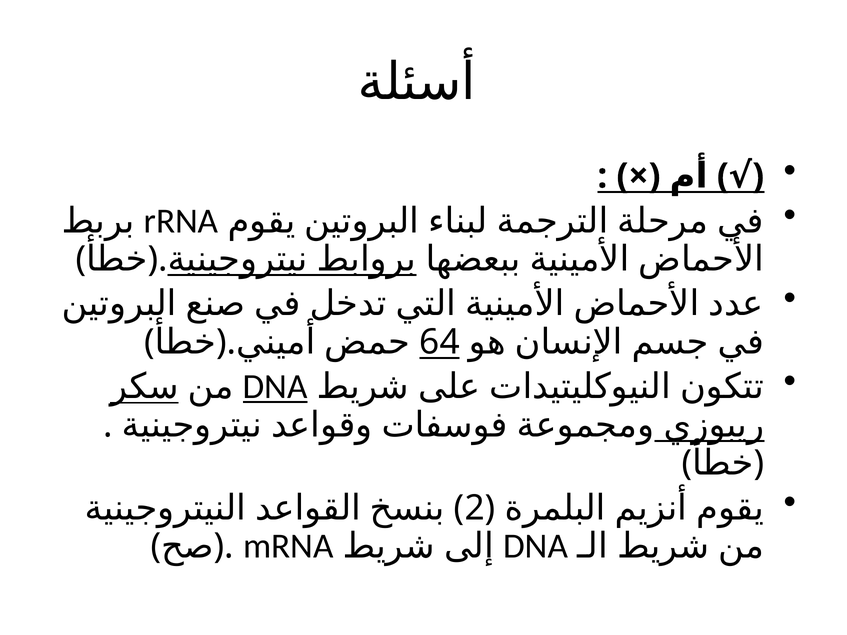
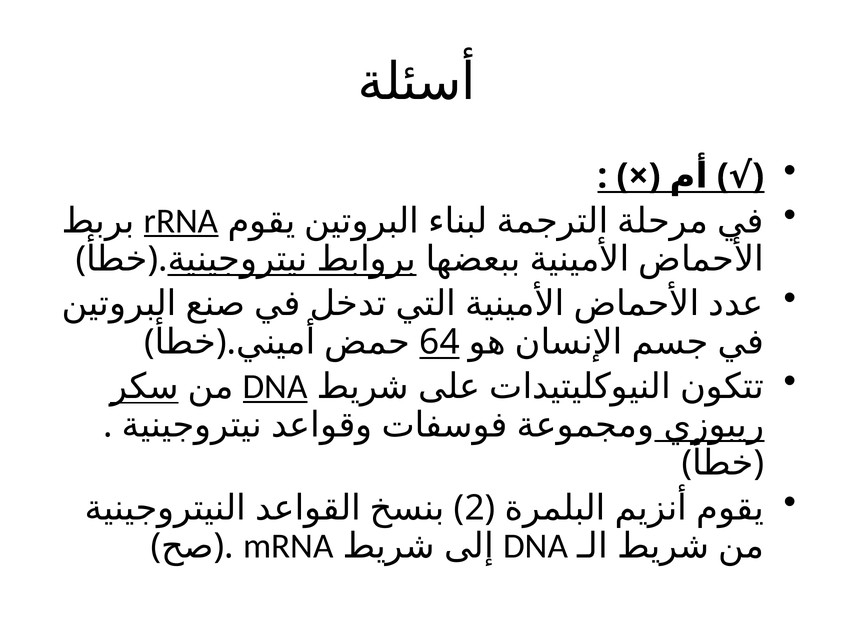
rRNA underline: none -> present
